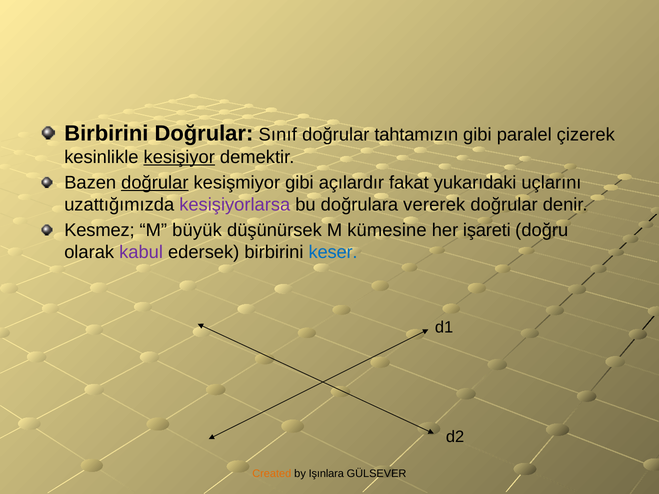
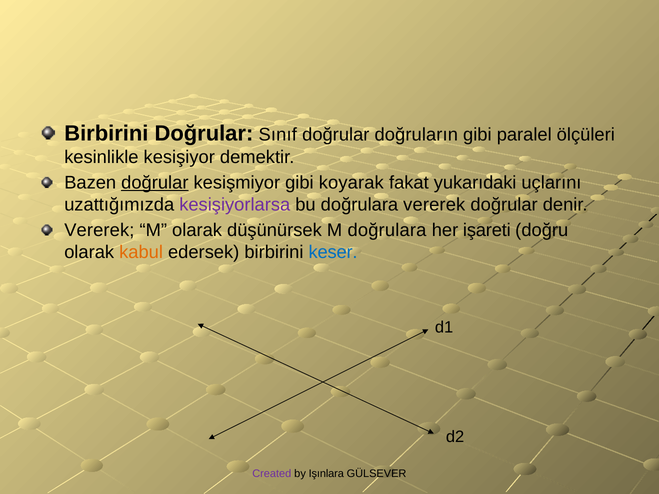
tahtamızın: tahtamızın -> doğruların
çizerek: çizerek -> ölçüleri
kesişiyor underline: present -> none
açılardır: açılardır -> koyarak
Kesmez at (99, 230): Kesmez -> Vererek
M büyük: büyük -> olarak
M kümesine: kümesine -> doğrulara
kabul colour: purple -> orange
Created colour: orange -> purple
